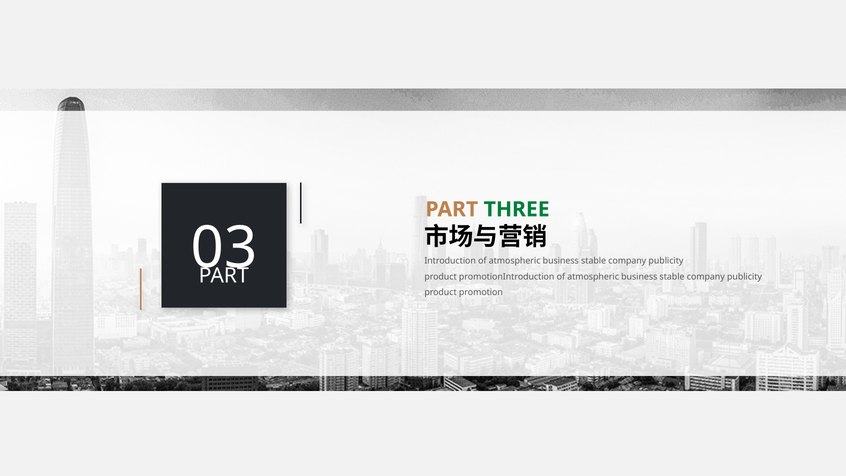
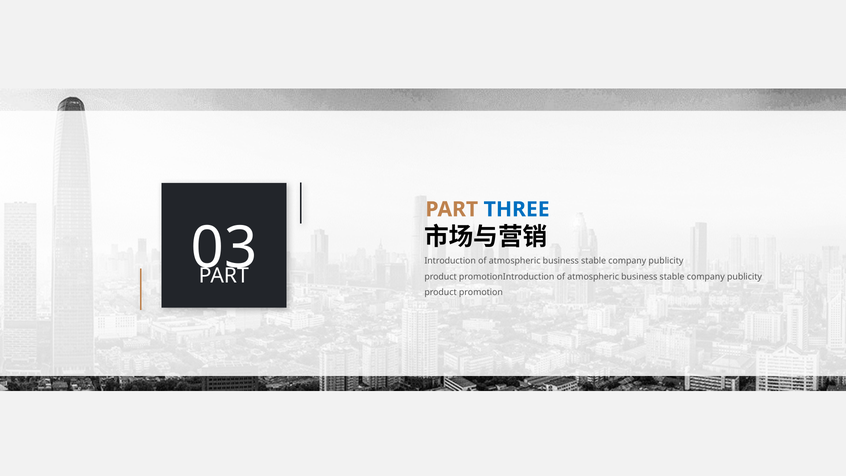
THREE colour: green -> blue
